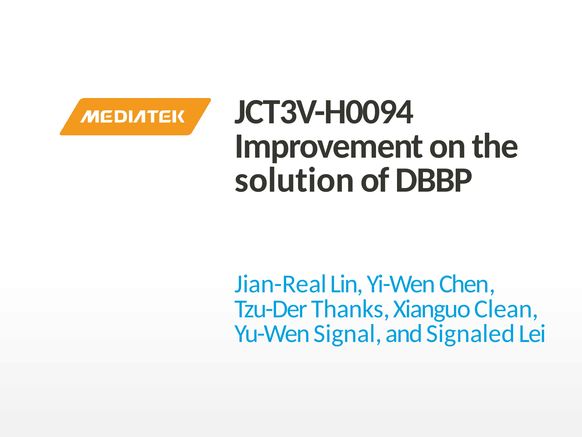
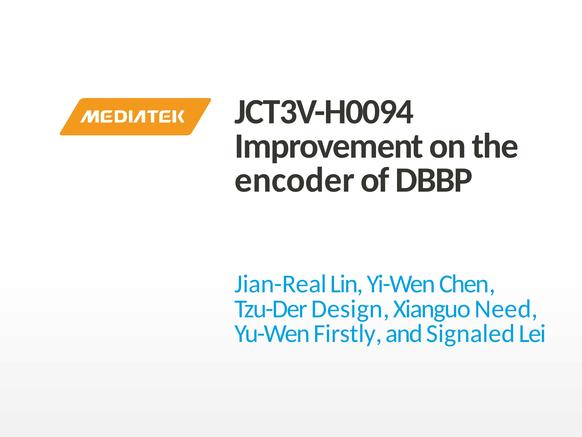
solution: solution -> encoder
Thanks: Thanks -> Design
Clean: Clean -> Need
Signal: Signal -> Firstly
